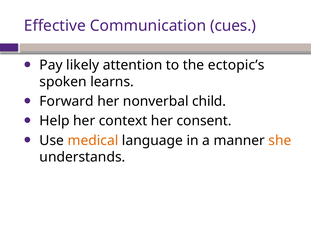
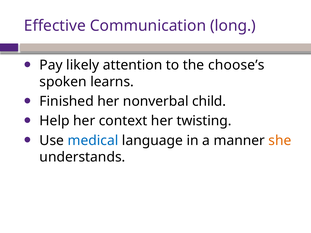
cues: cues -> long
ectopic’s: ectopic’s -> choose’s
Forward: Forward -> Finished
consent: consent -> twisting
medical colour: orange -> blue
